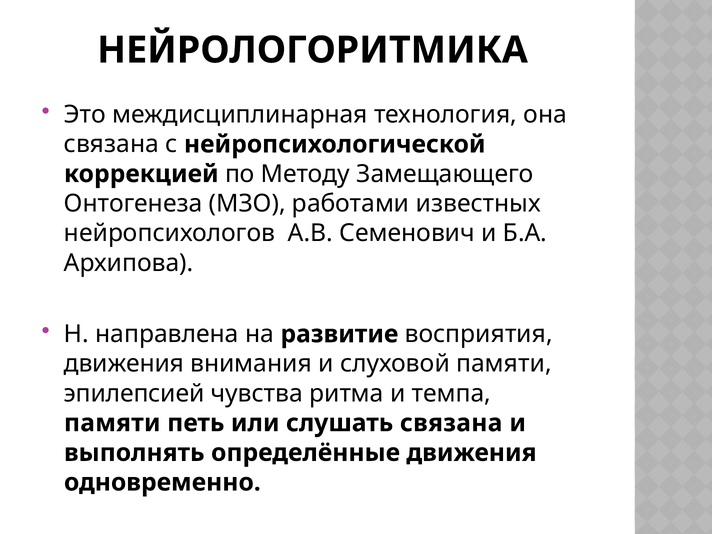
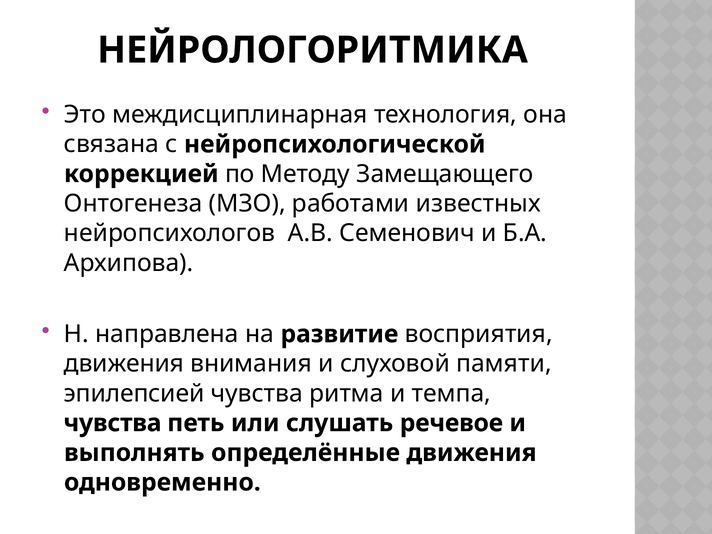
памяти at (112, 423): памяти -> чувства
слушать связана: связана -> речевое
